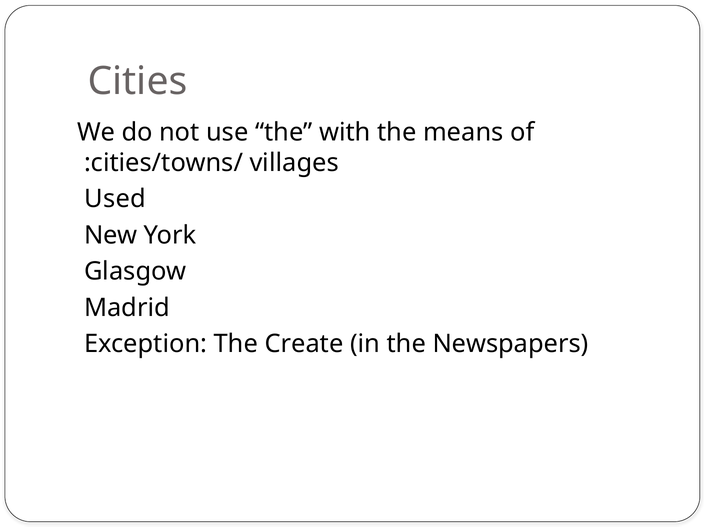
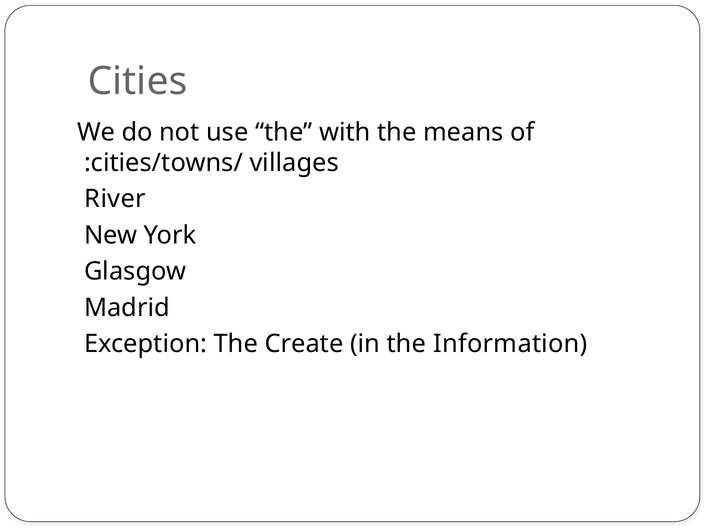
Used: Used -> River
Newspapers: Newspapers -> Information
